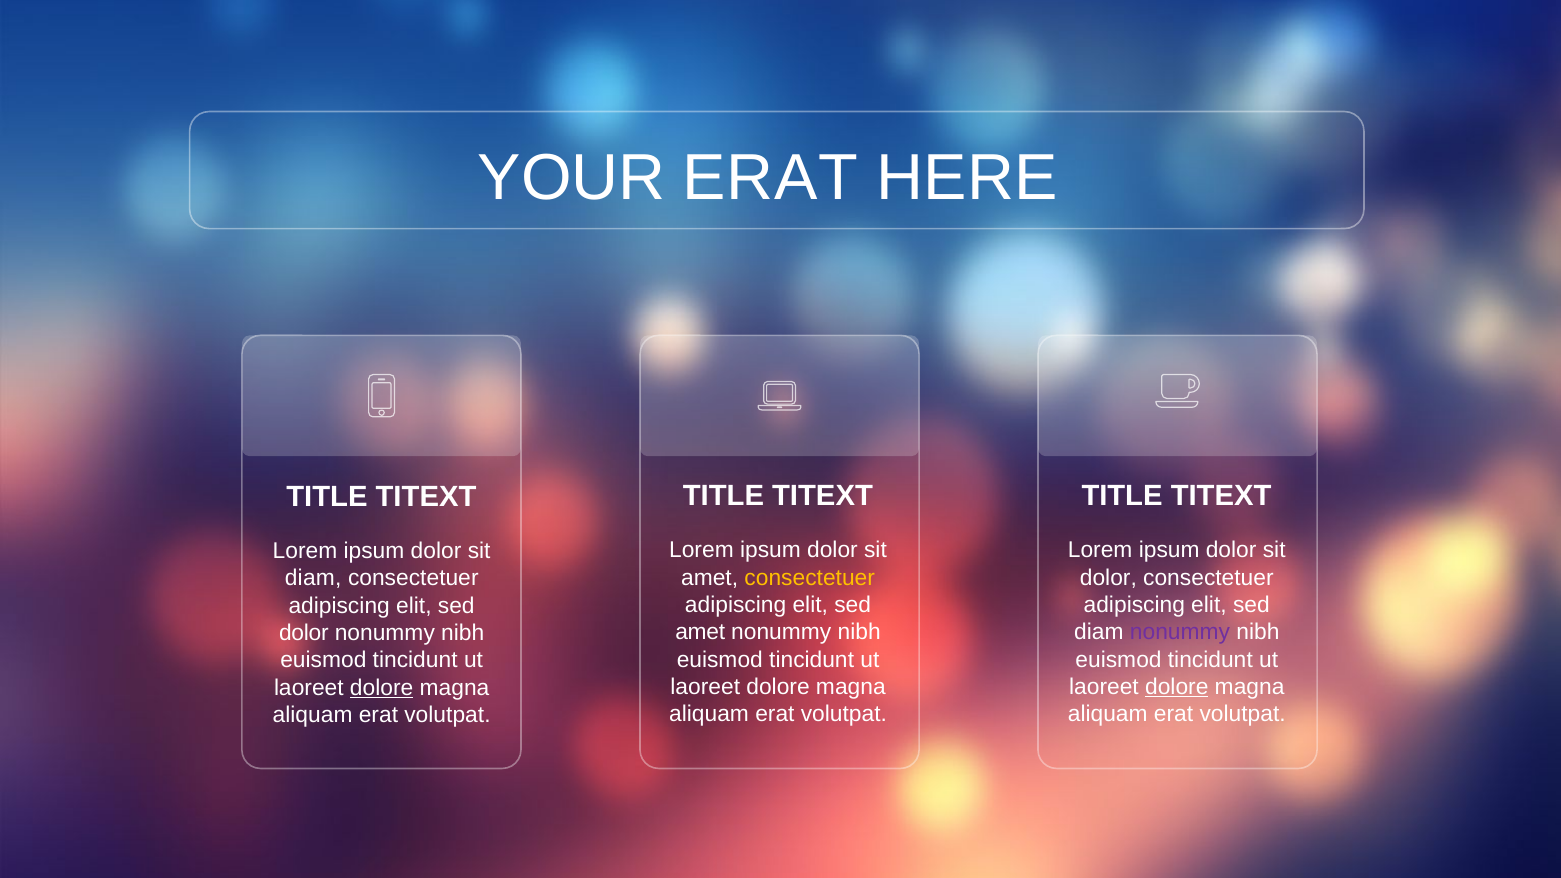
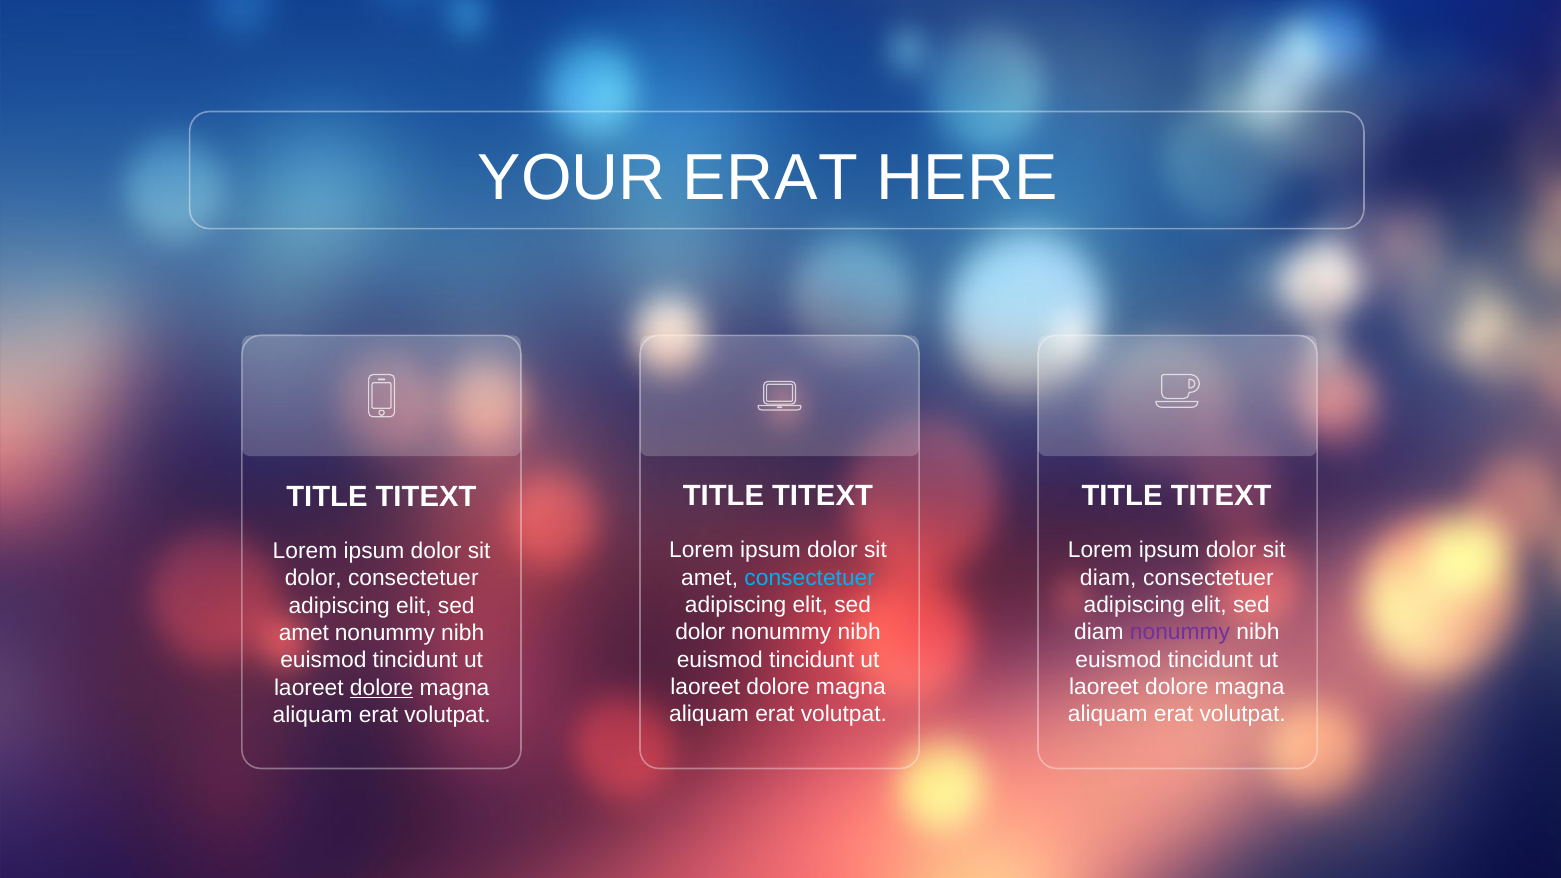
consectetuer at (810, 578) colour: yellow -> light blue
dolor at (1108, 578): dolor -> diam
diam at (313, 578): diam -> dolor
amet at (700, 632): amet -> dolor
dolor at (304, 633): dolor -> amet
dolore at (1177, 687) underline: present -> none
